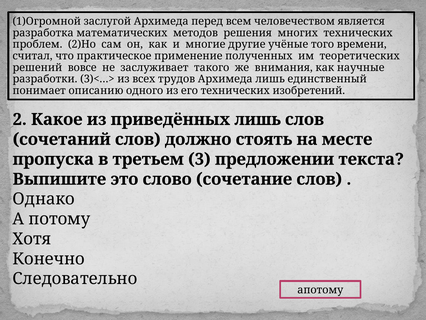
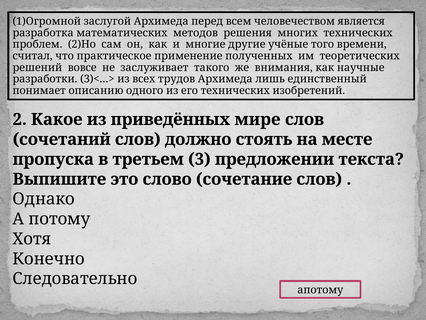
приведённых лишь: лишь -> мире
